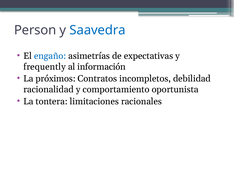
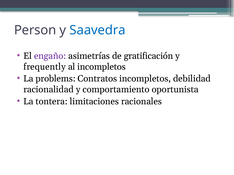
engaño colour: blue -> purple
expectativas: expectativas -> gratificación
al información: información -> incompletos
próximos: próximos -> problems
